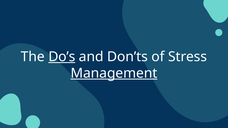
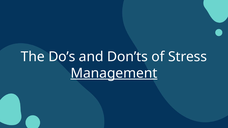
Do’s underline: present -> none
